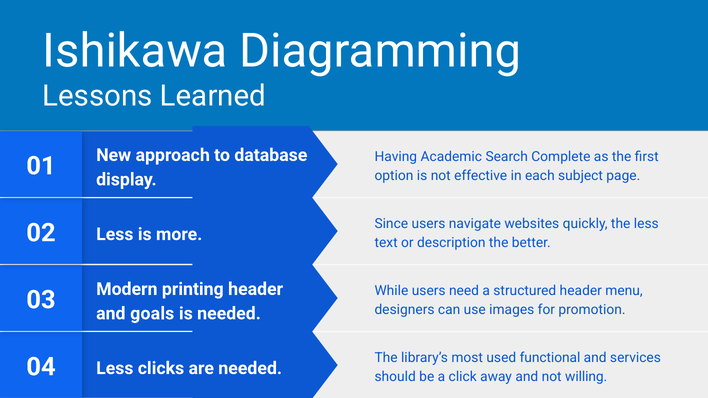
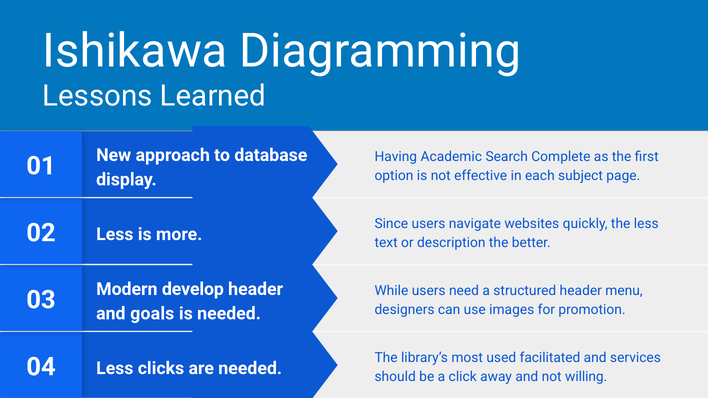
printing: printing -> develop
functional: functional -> facilitated
